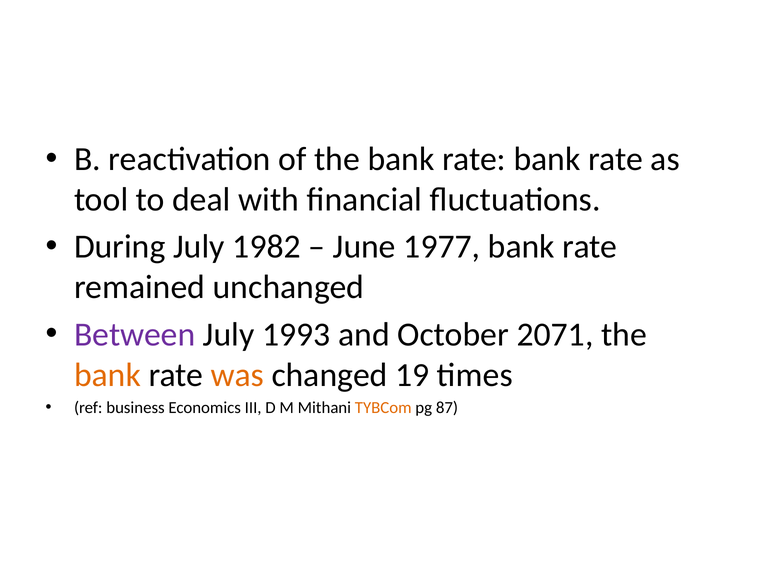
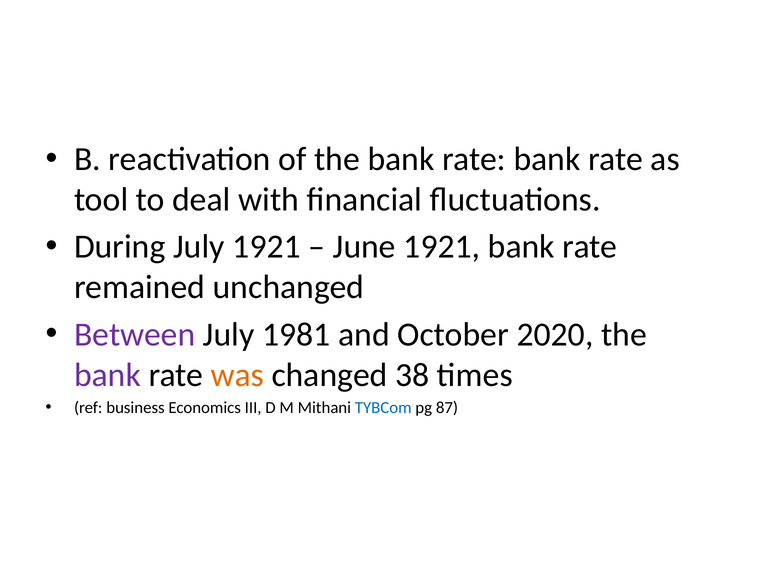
July 1982: 1982 -> 1921
June 1977: 1977 -> 1921
1993: 1993 -> 1981
2071: 2071 -> 2020
bank at (107, 375) colour: orange -> purple
19: 19 -> 38
TYBCom colour: orange -> blue
